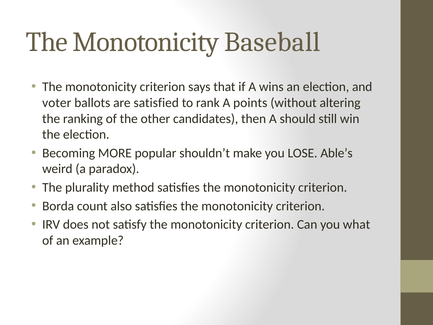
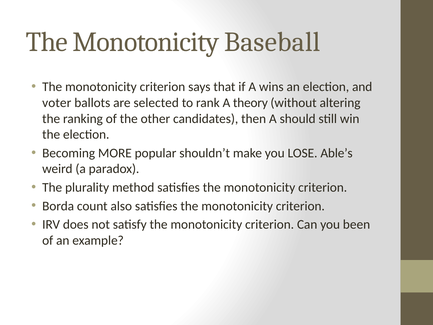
satisfied: satisfied -> selected
points: points -> theory
what: what -> been
